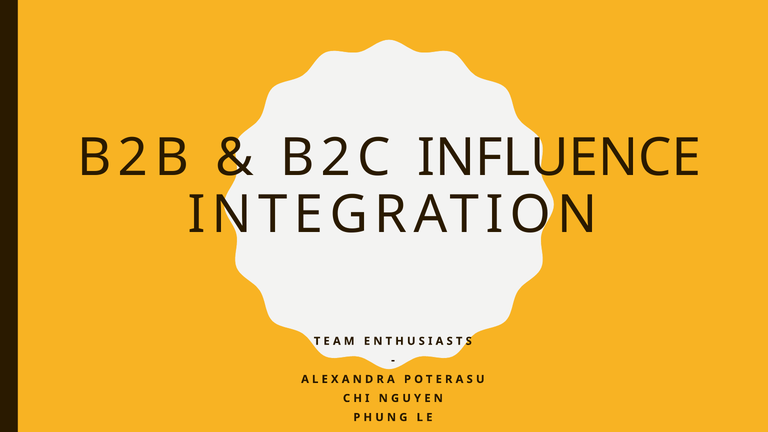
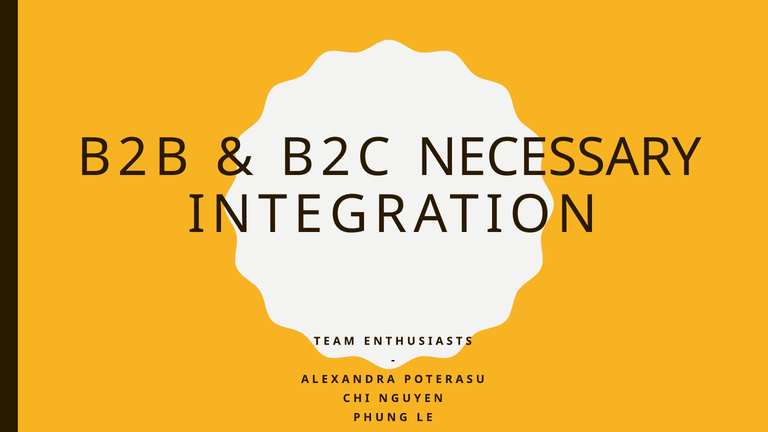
INFLUENCE: INFLUENCE -> NECESSARY
